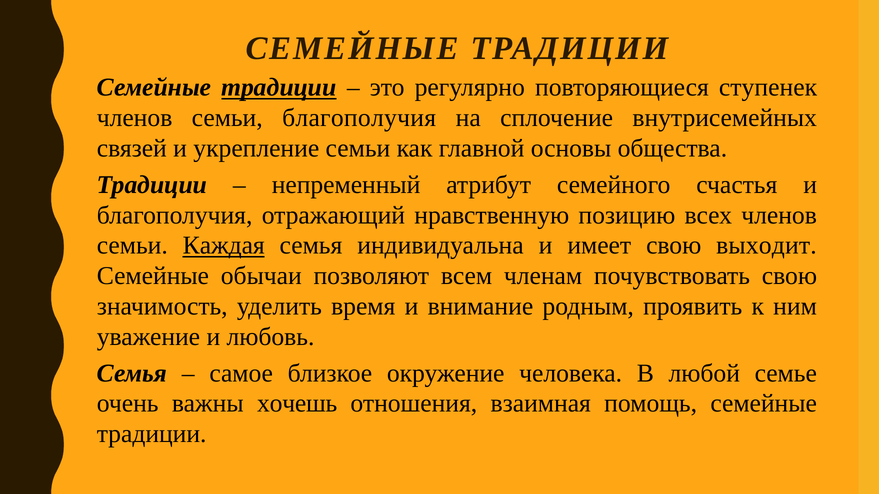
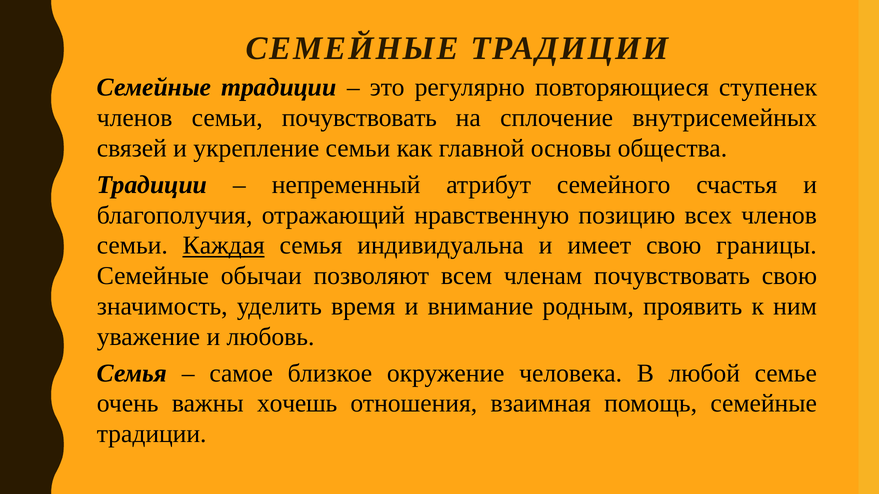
традиции at (279, 88) underline: present -> none
семьи благополучия: благополучия -> почувствовать
выходит: выходит -> границы
